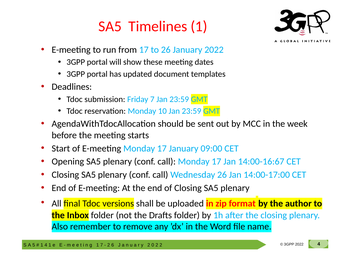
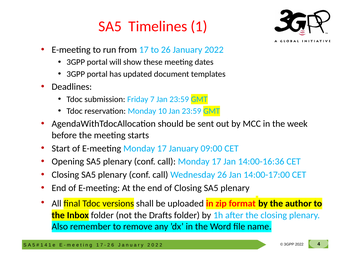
14:00-16:67: 14:00-16:67 -> 14:00-16:36
